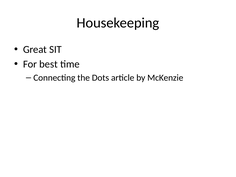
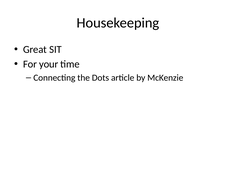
best: best -> your
